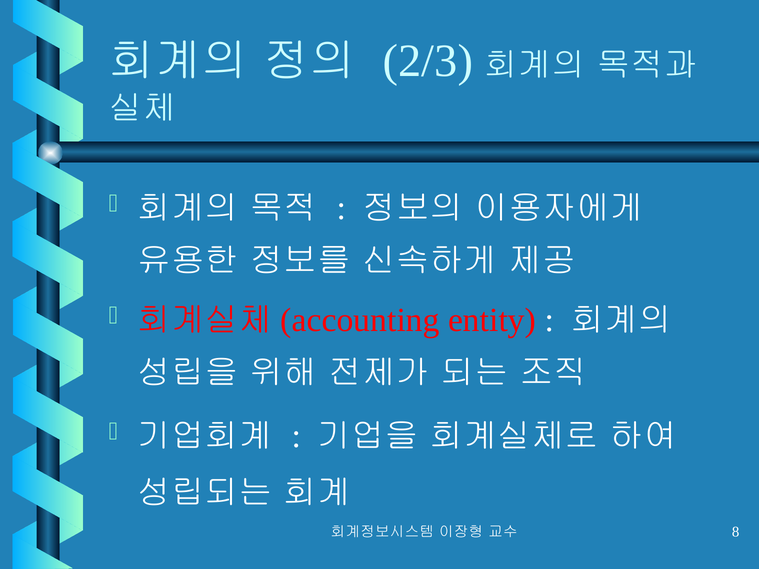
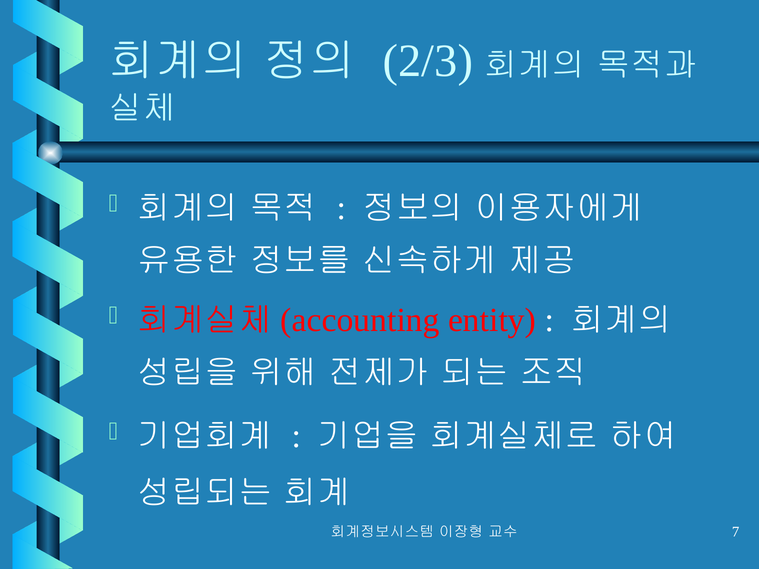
8: 8 -> 7
